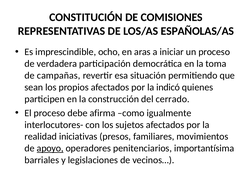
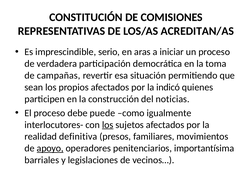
ESPAÑOLAS/AS: ESPAÑOLAS/AS -> ACREDITAN/AS
ocho: ocho -> serio
cerrado: cerrado -> noticias
afirma: afirma -> puede
los at (108, 125) underline: none -> present
iniciativas: iniciativas -> definitiva
